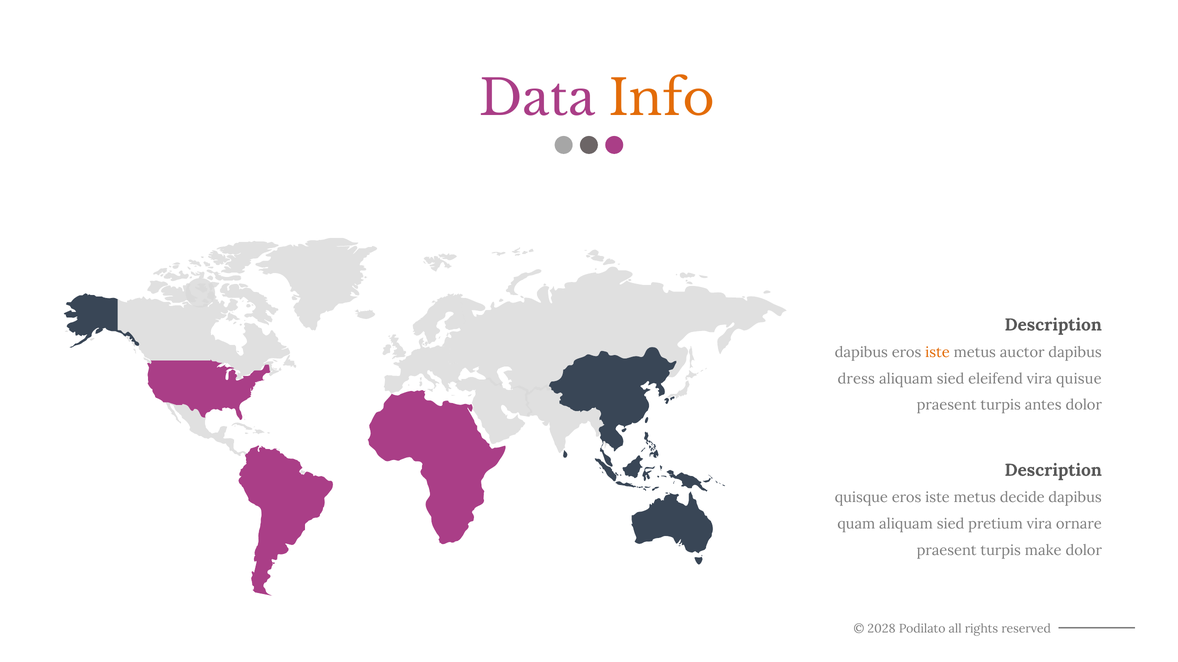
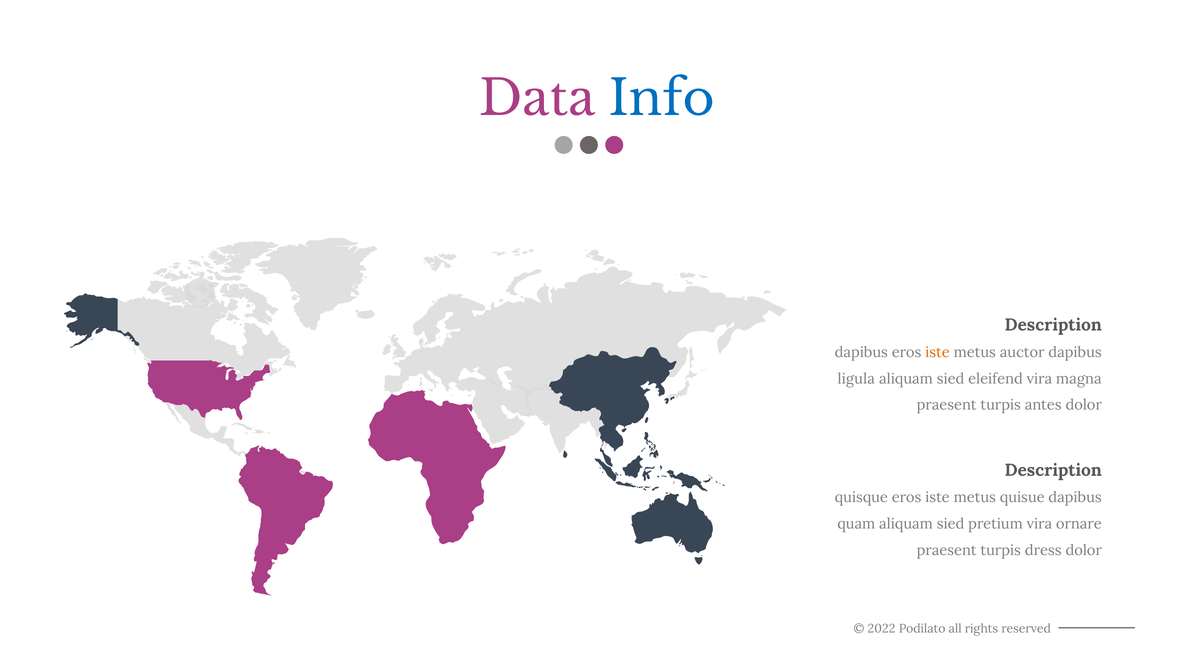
Info colour: orange -> blue
dress: dress -> ligula
quisue: quisue -> magna
decide: decide -> quisue
make: make -> dress
2028: 2028 -> 2022
